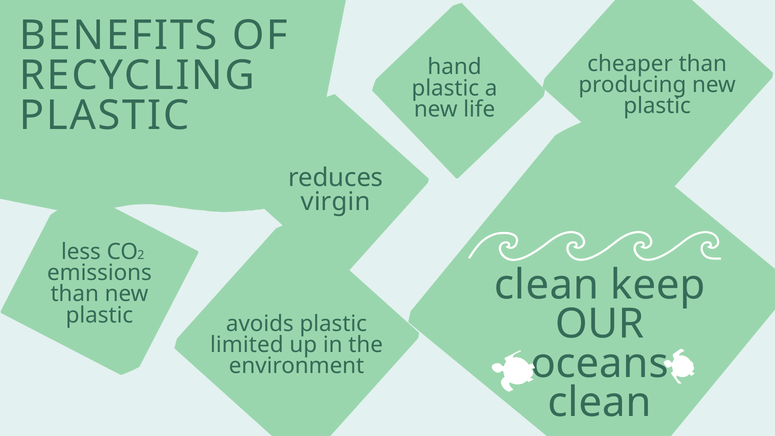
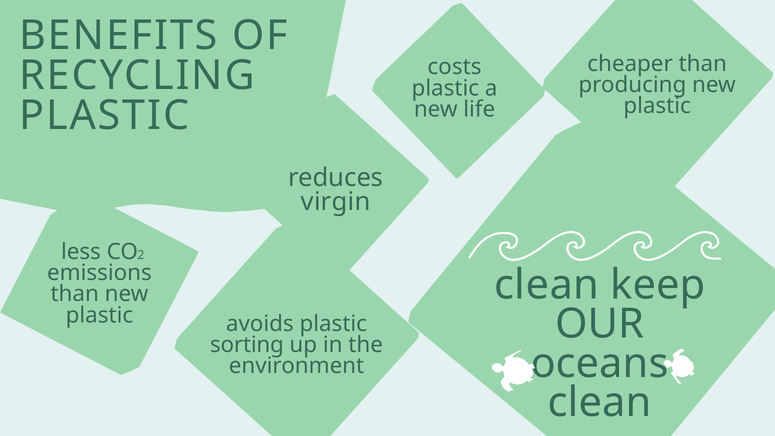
hand: hand -> costs
limited: limited -> sorting
